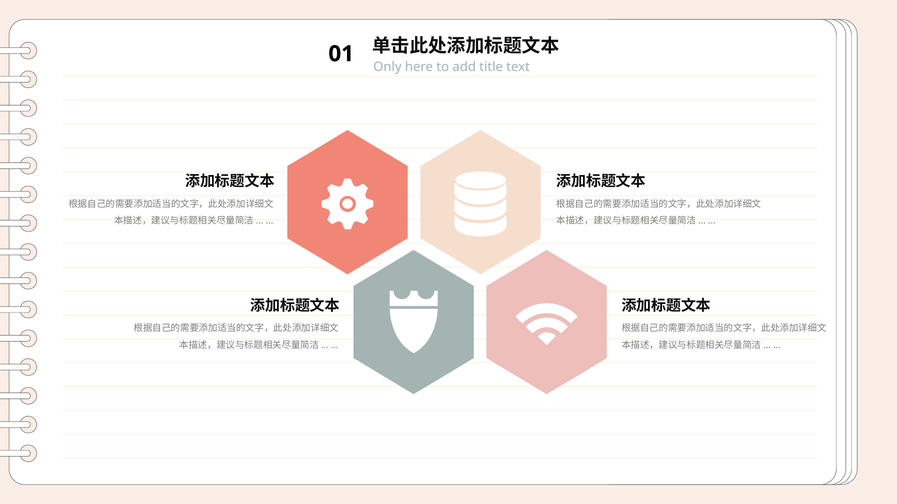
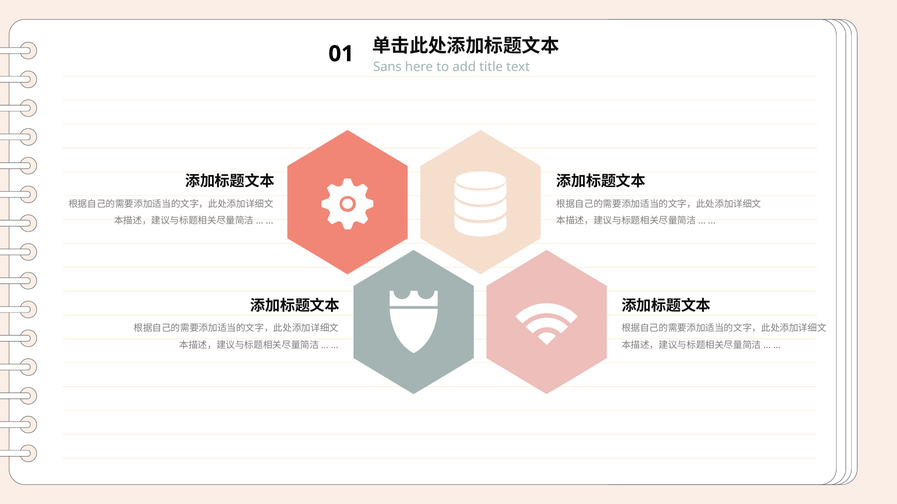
Only: Only -> Sans
